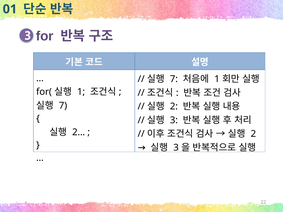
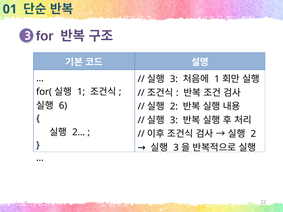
7 at (174, 79): 7 -> 3
7 at (63, 106): 7 -> 6
